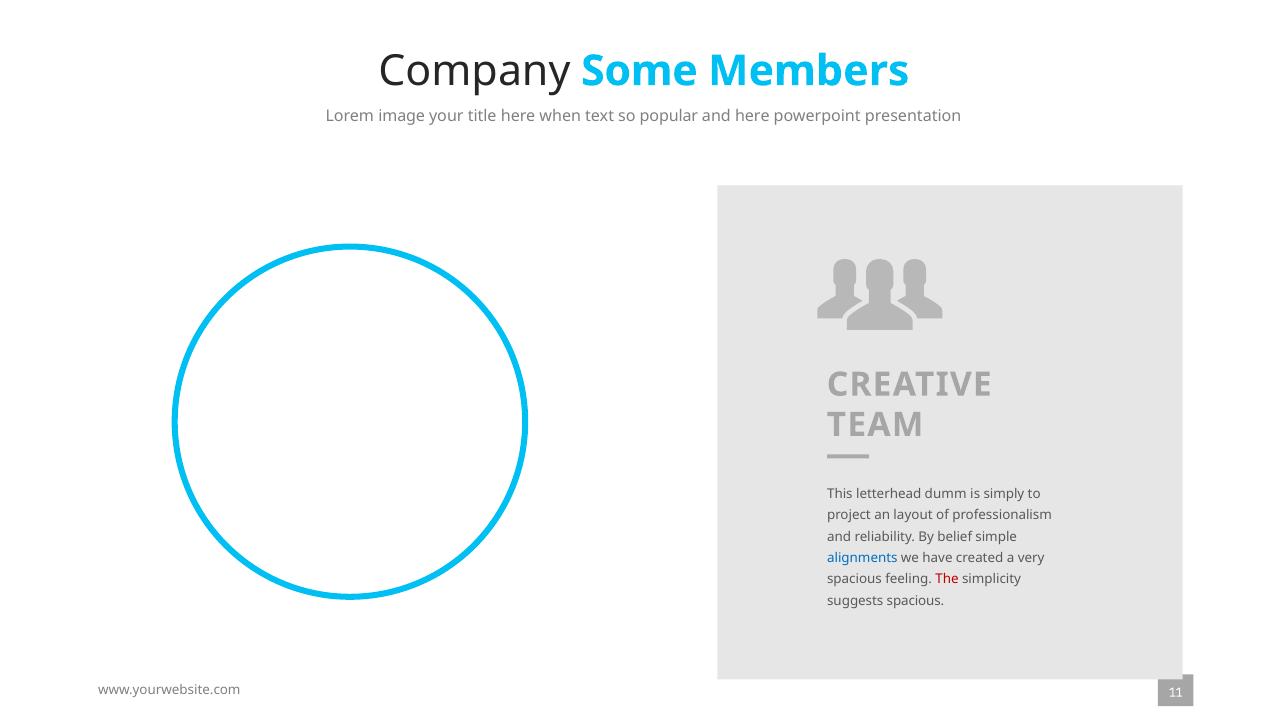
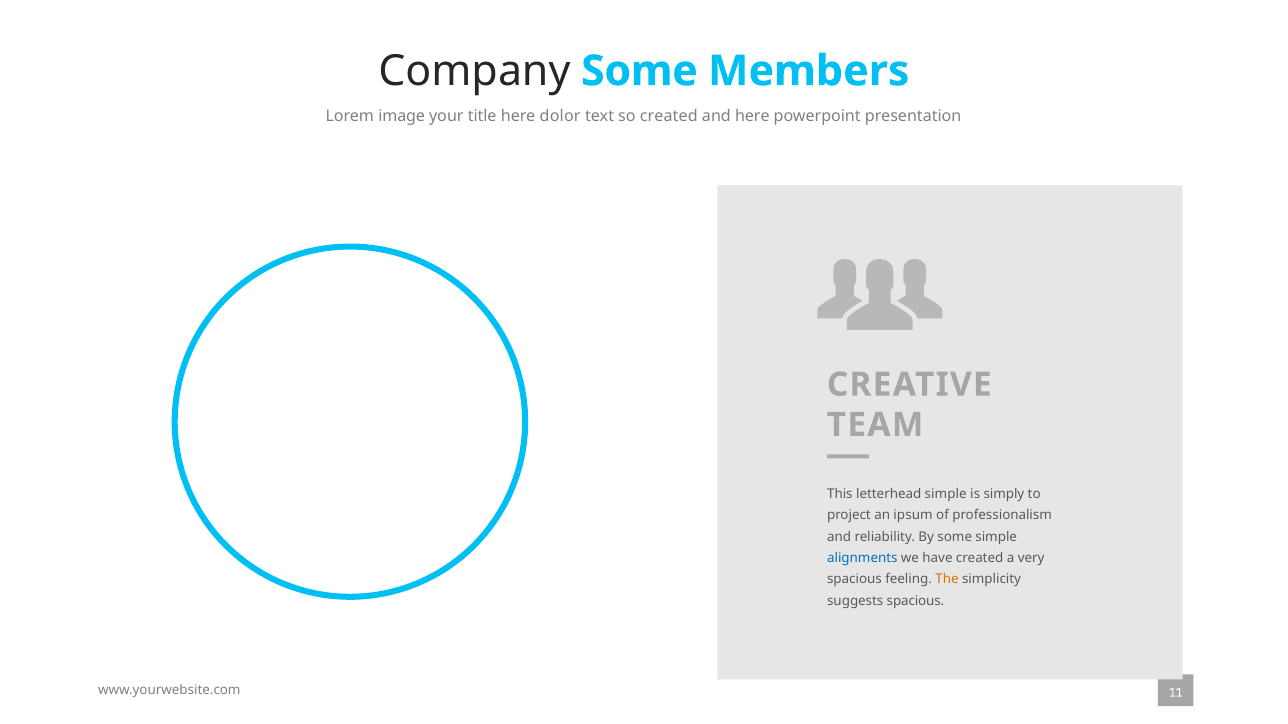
when: when -> dolor
so popular: popular -> created
letterhead dumm: dumm -> simple
layout: layout -> ipsum
By belief: belief -> some
The colour: red -> orange
